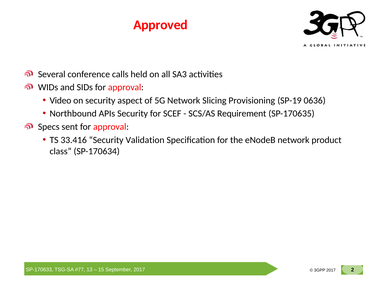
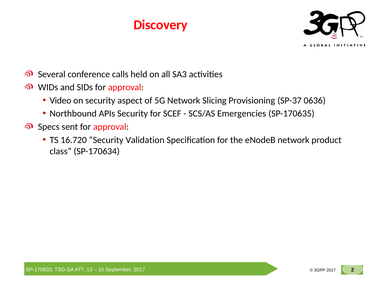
Approved: Approved -> Discovery
SP-19: SP-19 -> SP-37
Requirement: Requirement -> Emergencies
33.416: 33.416 -> 16.720
